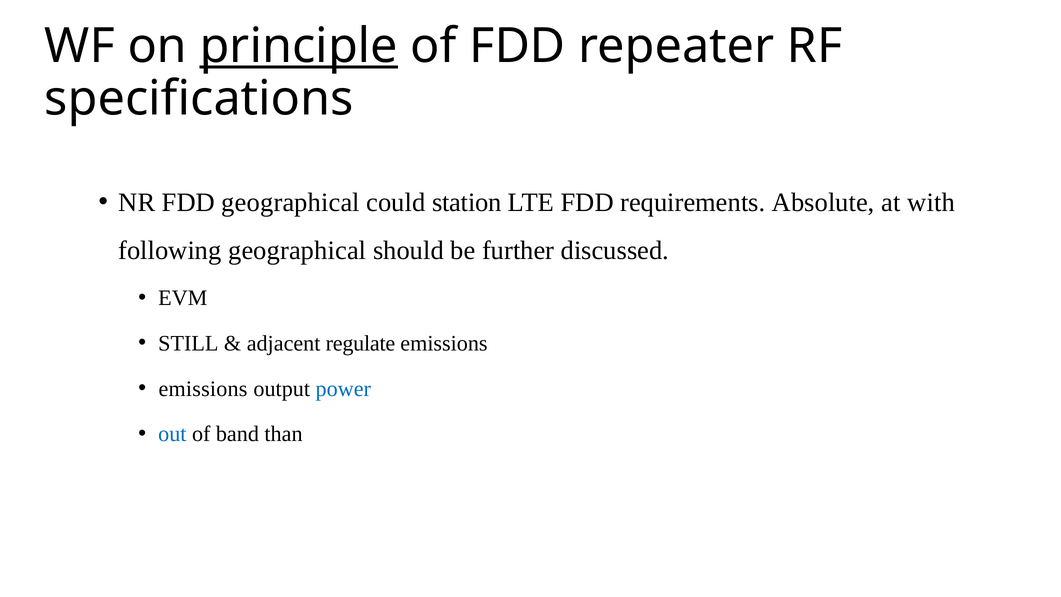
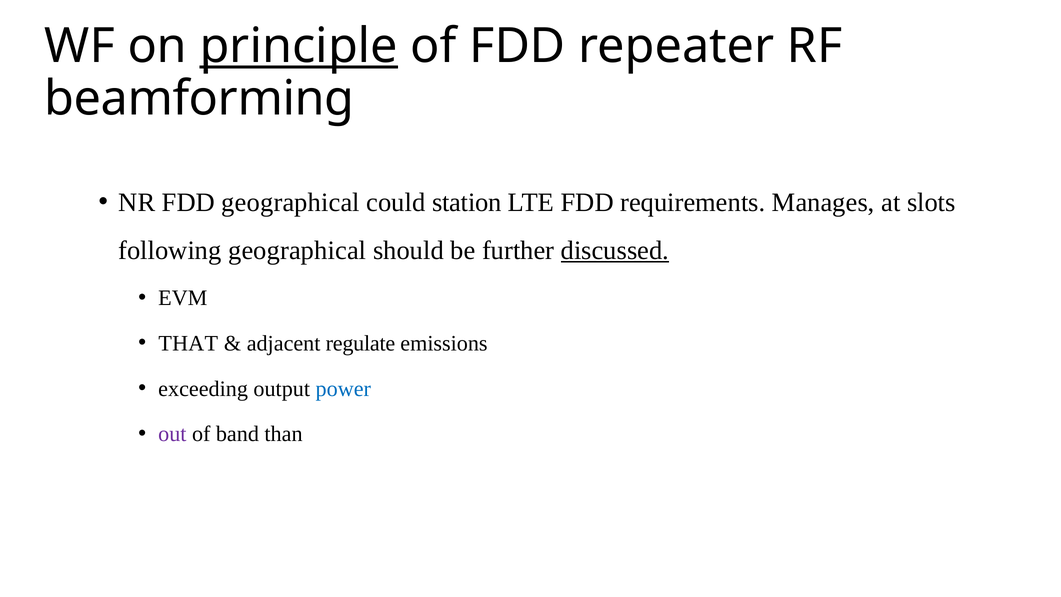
specifications: specifications -> beamforming
Absolute: Absolute -> Manages
with: with -> slots
discussed underline: none -> present
STILL: STILL -> THAT
emissions at (203, 389): emissions -> exceeding
out colour: blue -> purple
